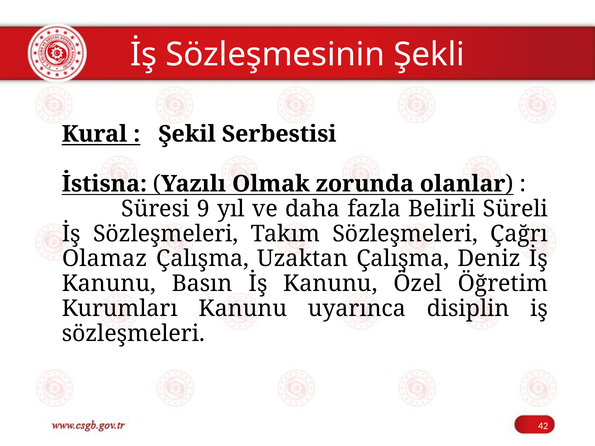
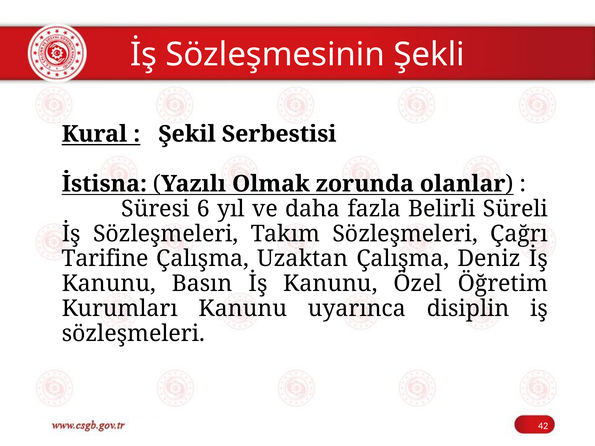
9: 9 -> 6
Olamaz: Olamaz -> Tarifine
